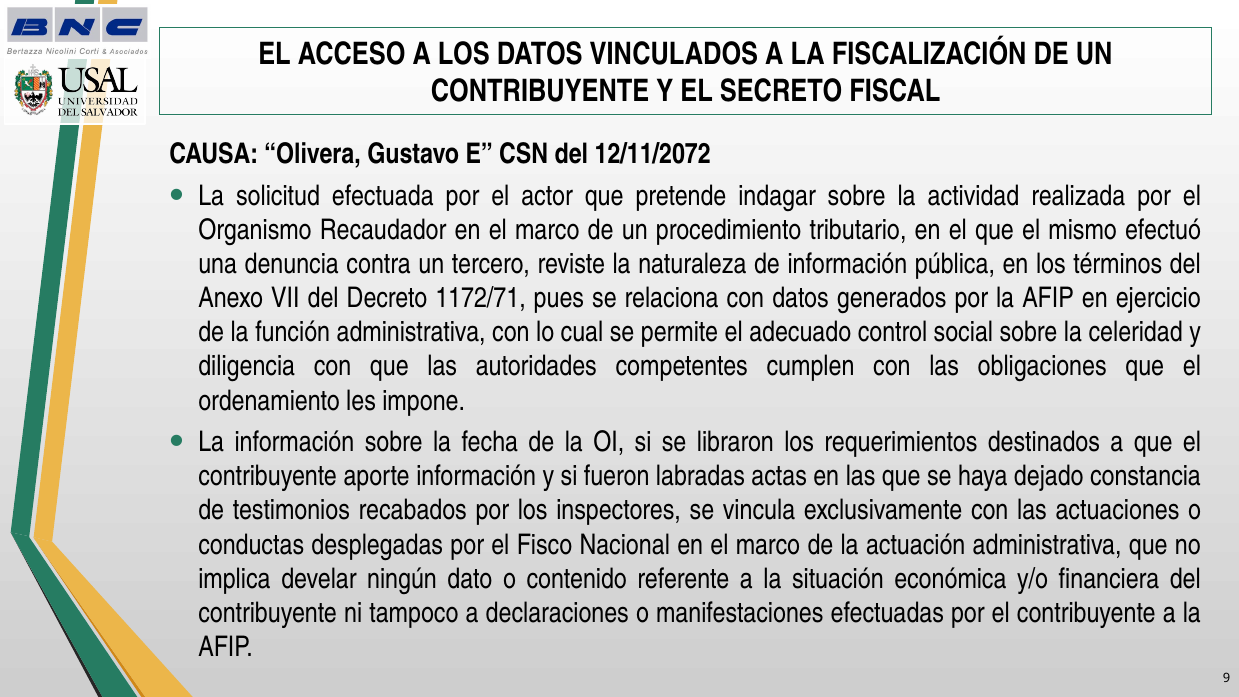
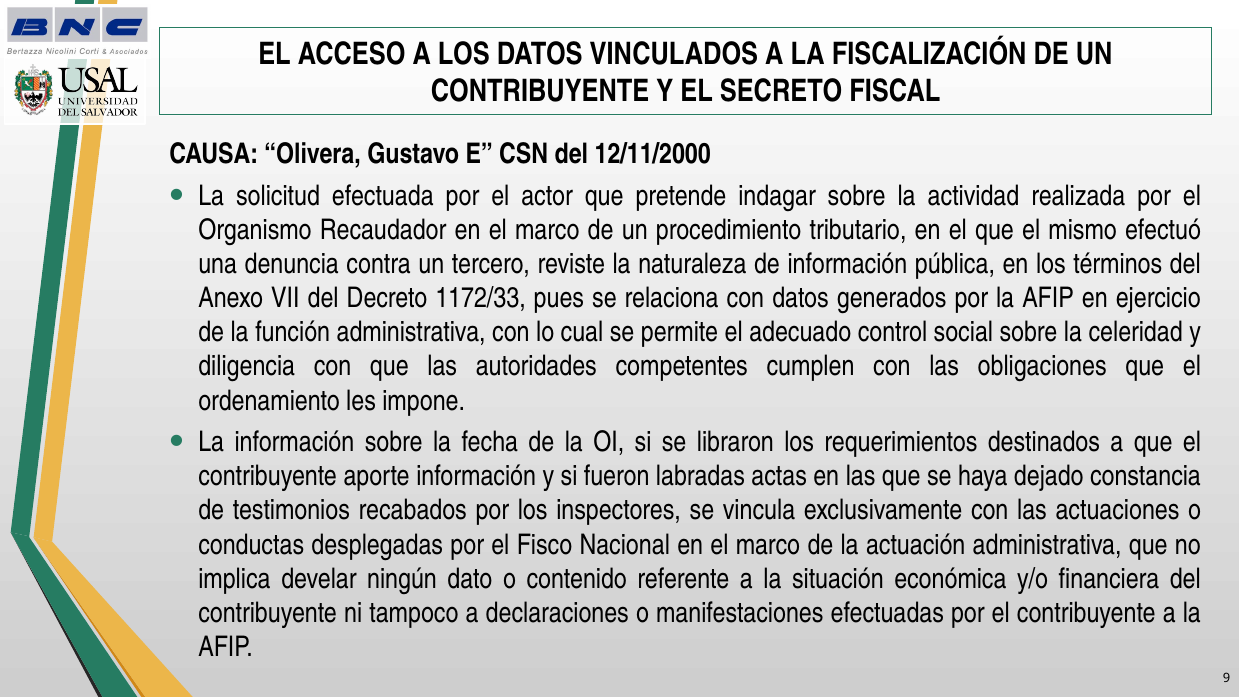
12/11/2072: 12/11/2072 -> 12/11/2000
1172/71: 1172/71 -> 1172/33
